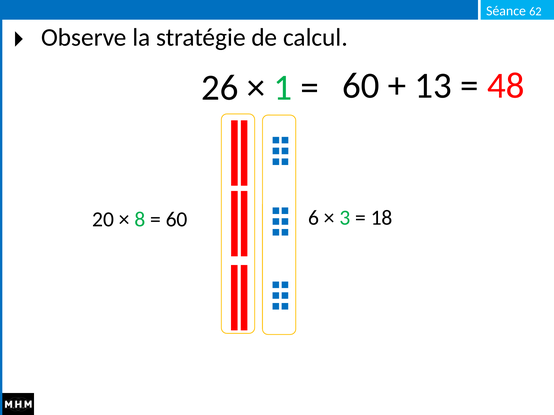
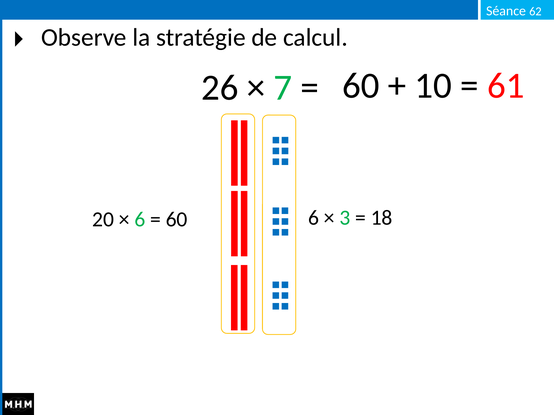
13: 13 -> 10
48: 48 -> 61
1: 1 -> 7
8 at (140, 220): 8 -> 6
